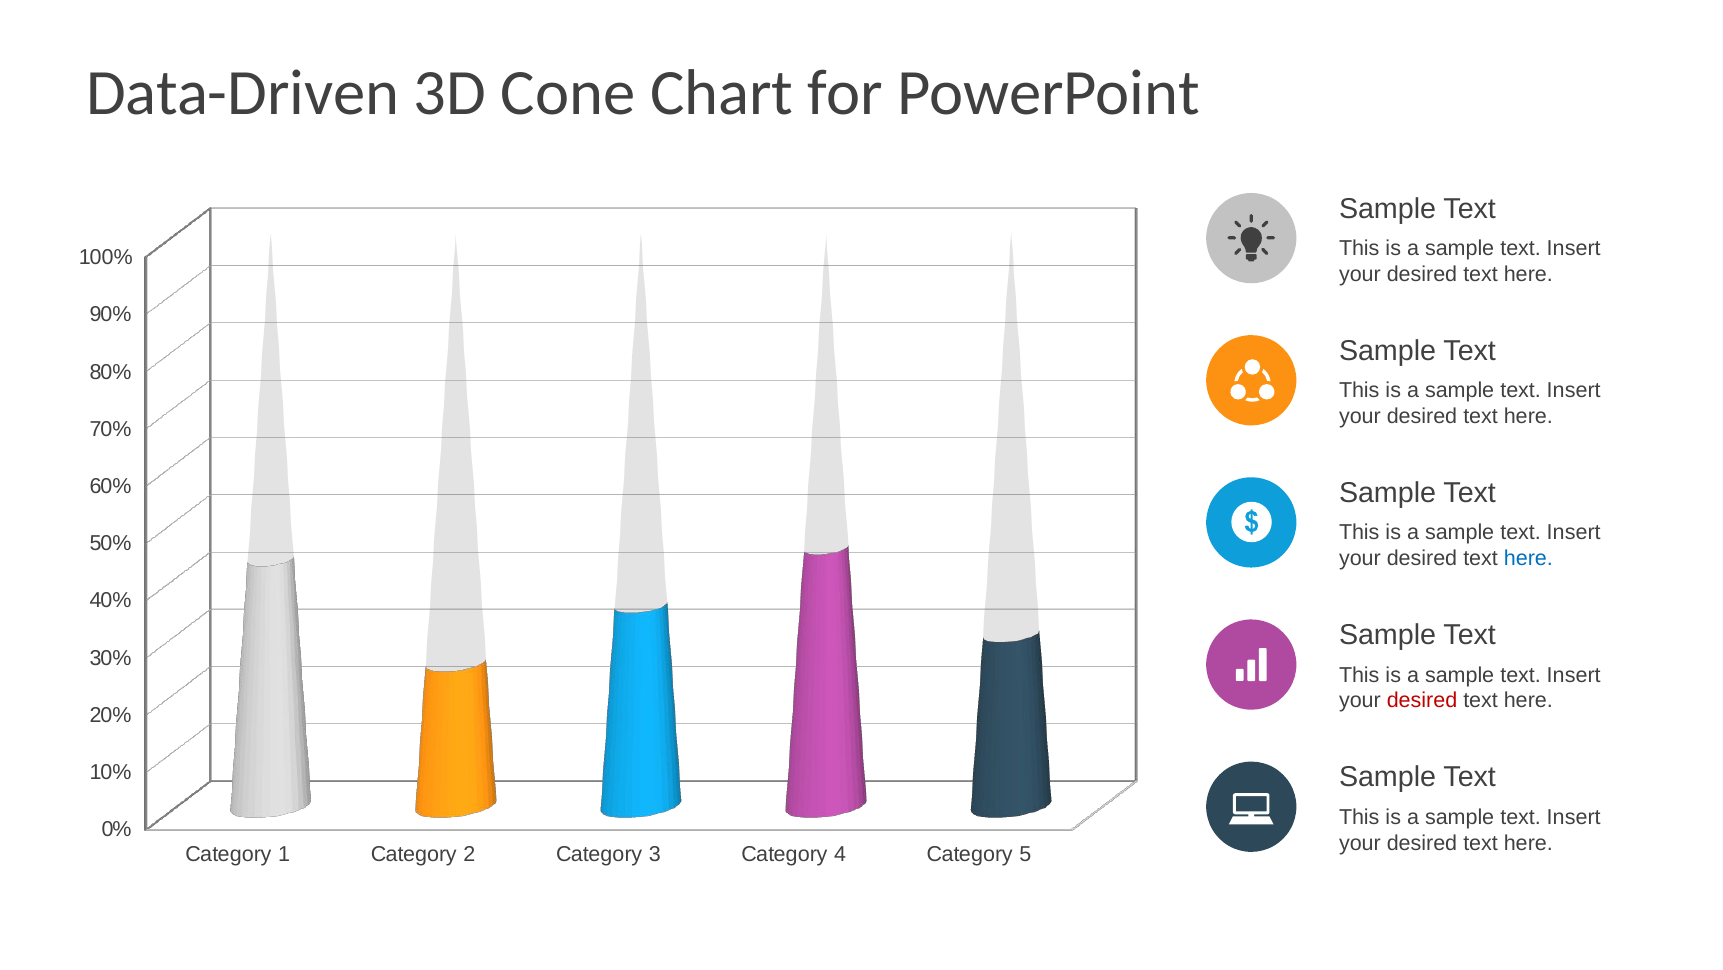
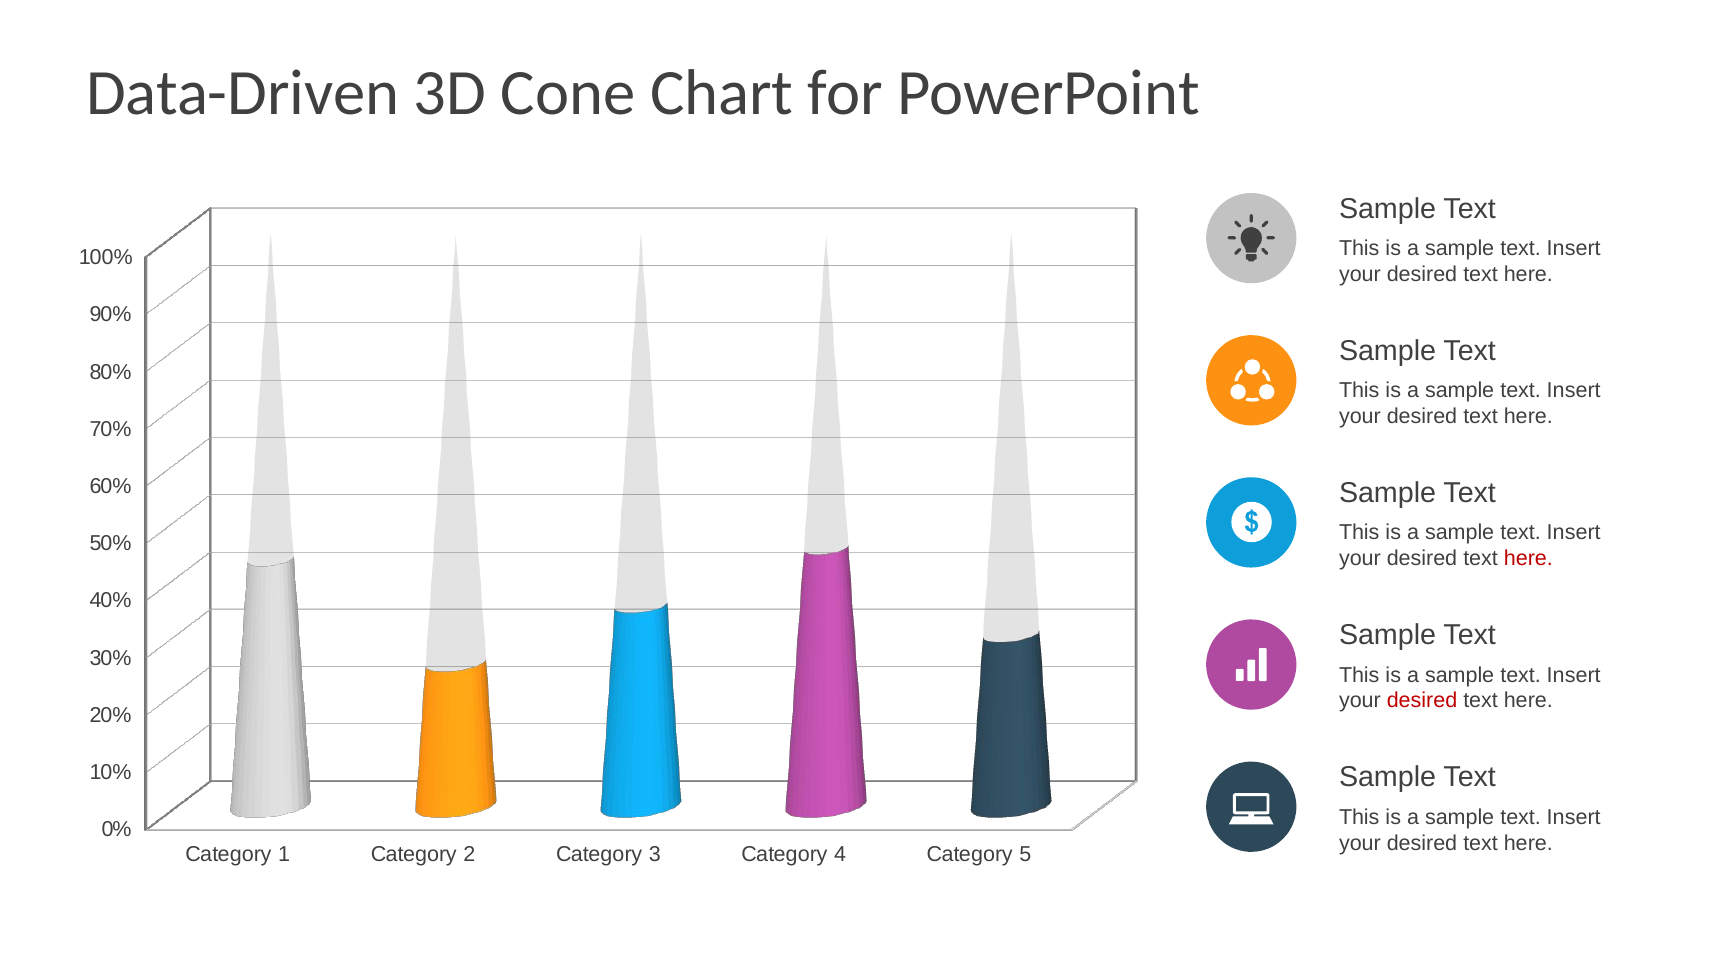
here at (1528, 558) colour: blue -> red
